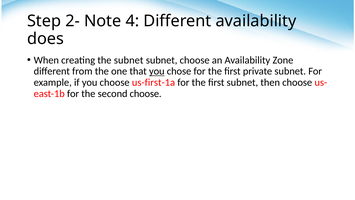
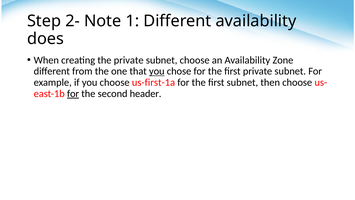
4: 4 -> 1
the subnet: subnet -> private
for at (73, 93) underline: none -> present
second choose: choose -> header
